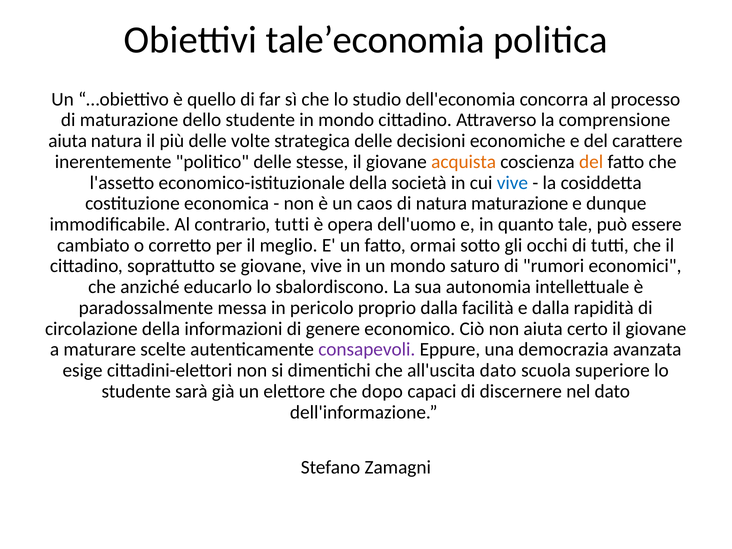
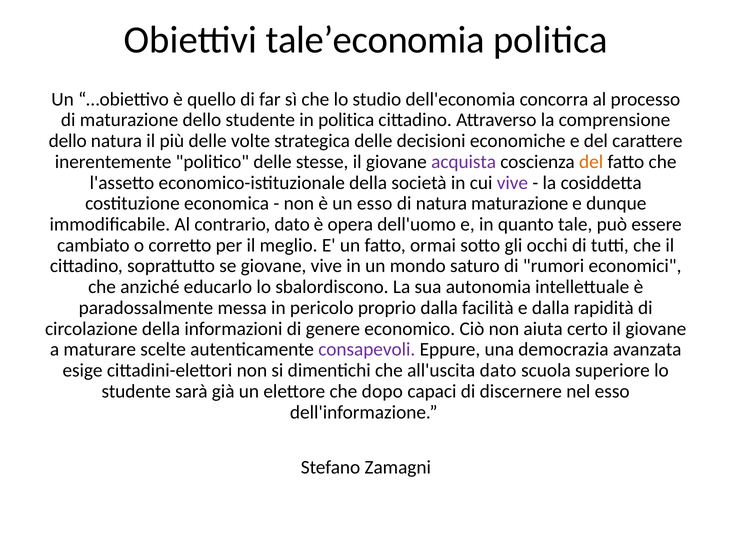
in mondo: mondo -> politica
aiuta at (68, 141): aiuta -> dello
acquista colour: orange -> purple
vive at (512, 183) colour: blue -> purple
un caos: caos -> esso
contrario tutti: tutti -> dato
nel dato: dato -> esso
